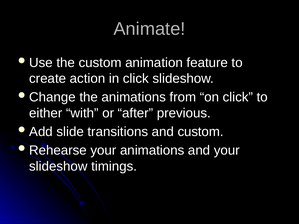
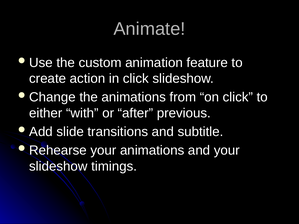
and custom: custom -> subtitle
